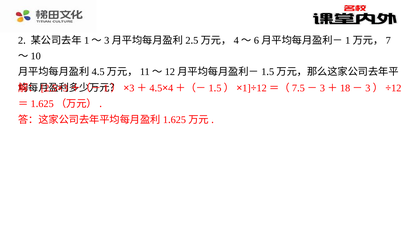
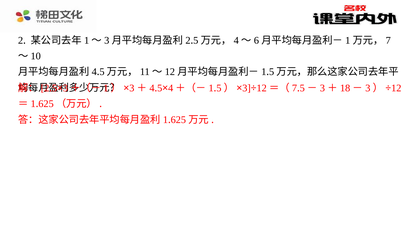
1: 1 -> 3
